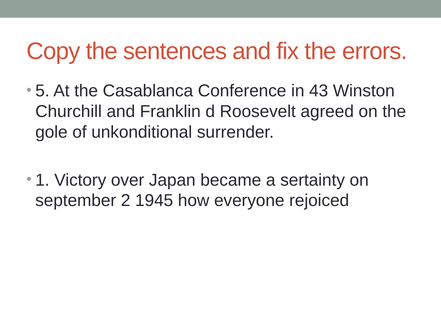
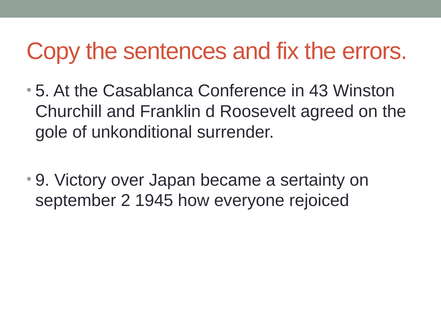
1: 1 -> 9
